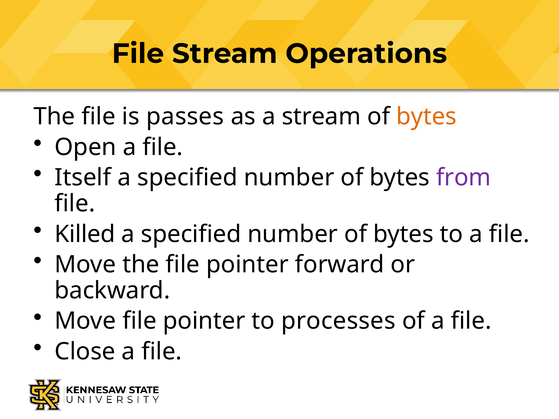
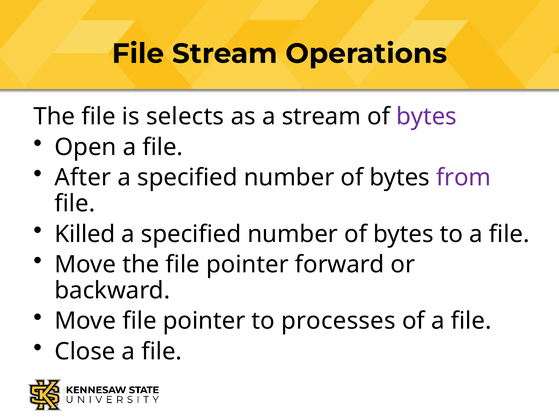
passes: passes -> selects
bytes at (427, 117) colour: orange -> purple
Itself: Itself -> After
